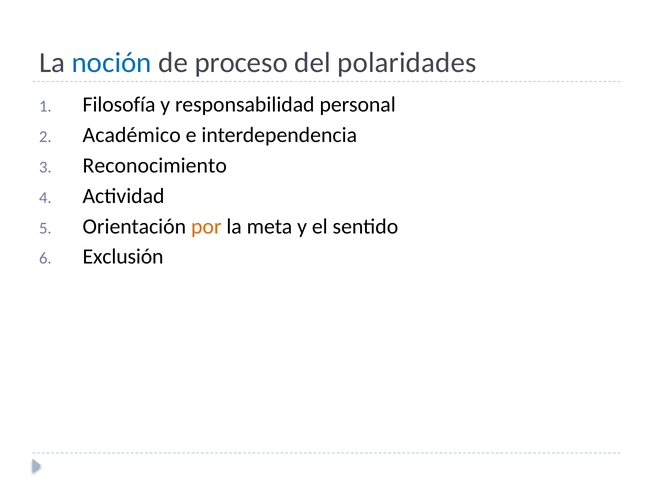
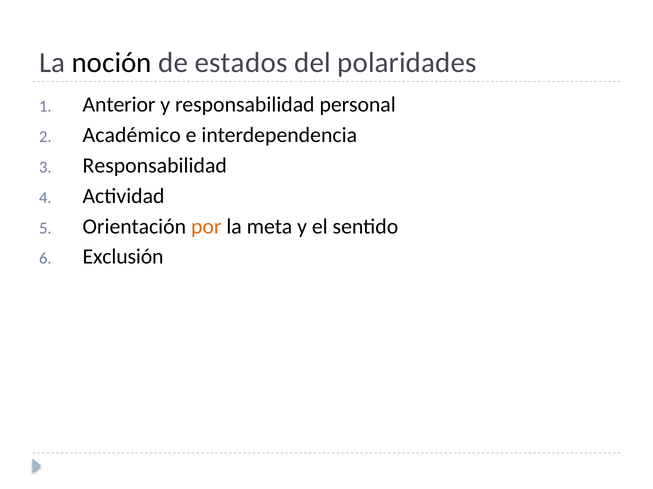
noción colour: blue -> black
proceso: proceso -> estados
Filosofía: Filosofía -> Anterior
Reconocimiento at (155, 166): Reconocimiento -> Responsabilidad
